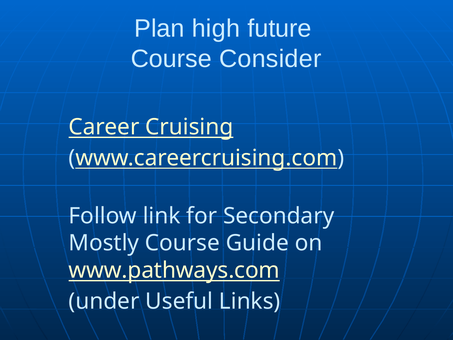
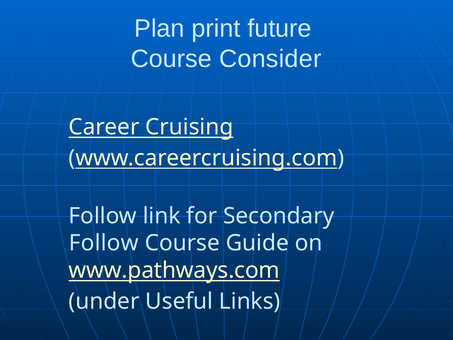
high: high -> print
Mostly at (104, 243): Mostly -> Follow
